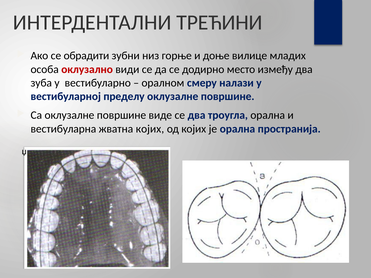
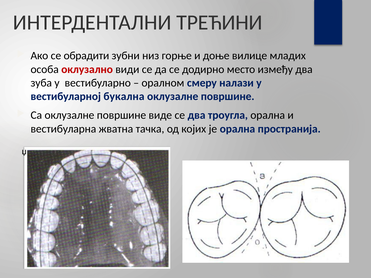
пределу: пределу -> букална
жватна којих: којих -> тачка
